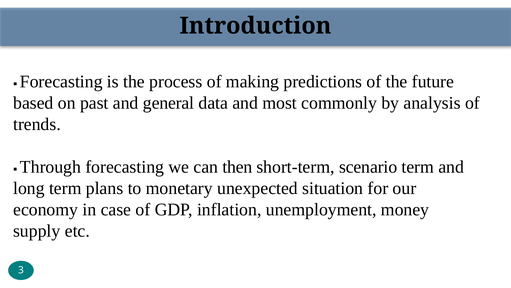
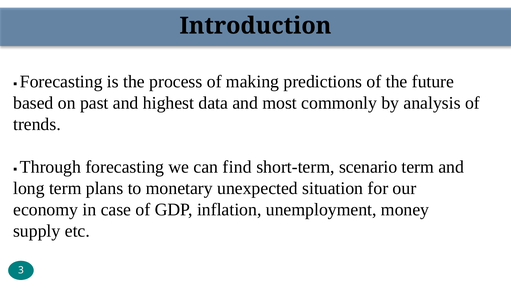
general: general -> highest
then: then -> find
